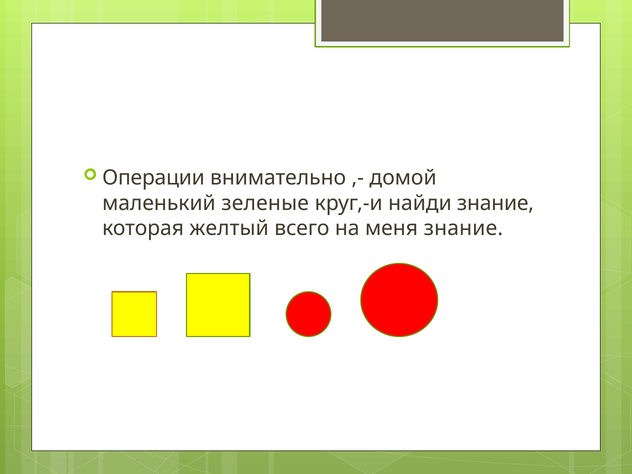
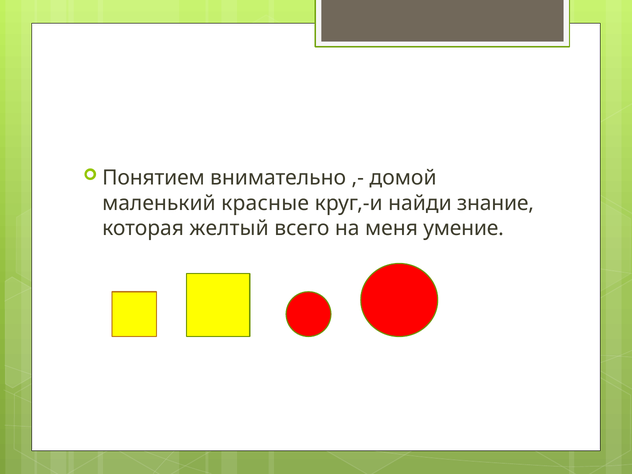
Операции: Операции -> Понятием
зеленые: зеленые -> красные
меня знание: знание -> умение
